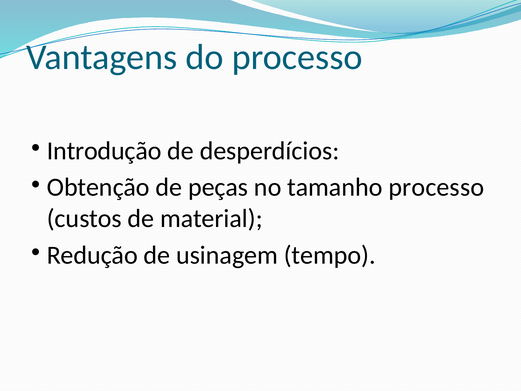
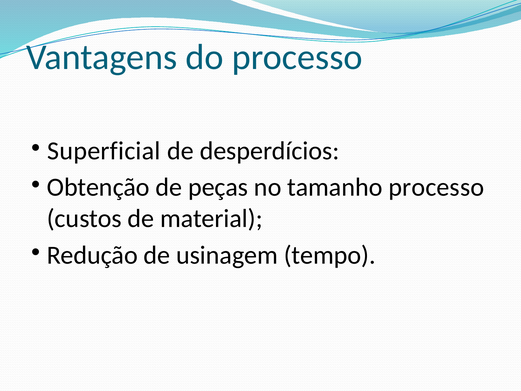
Introdução: Introdução -> Superficial
